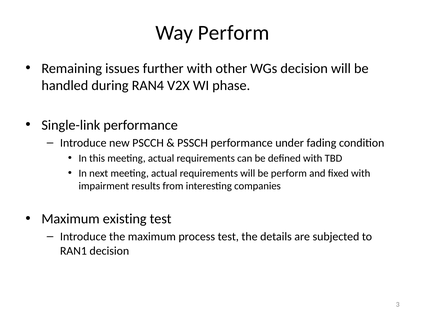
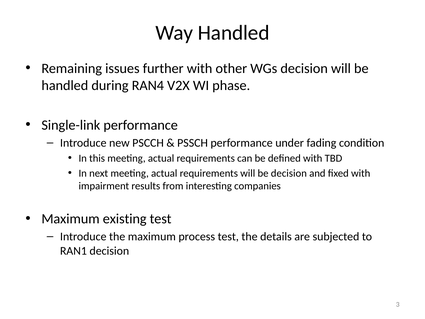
Way Perform: Perform -> Handled
be perform: perform -> decision
